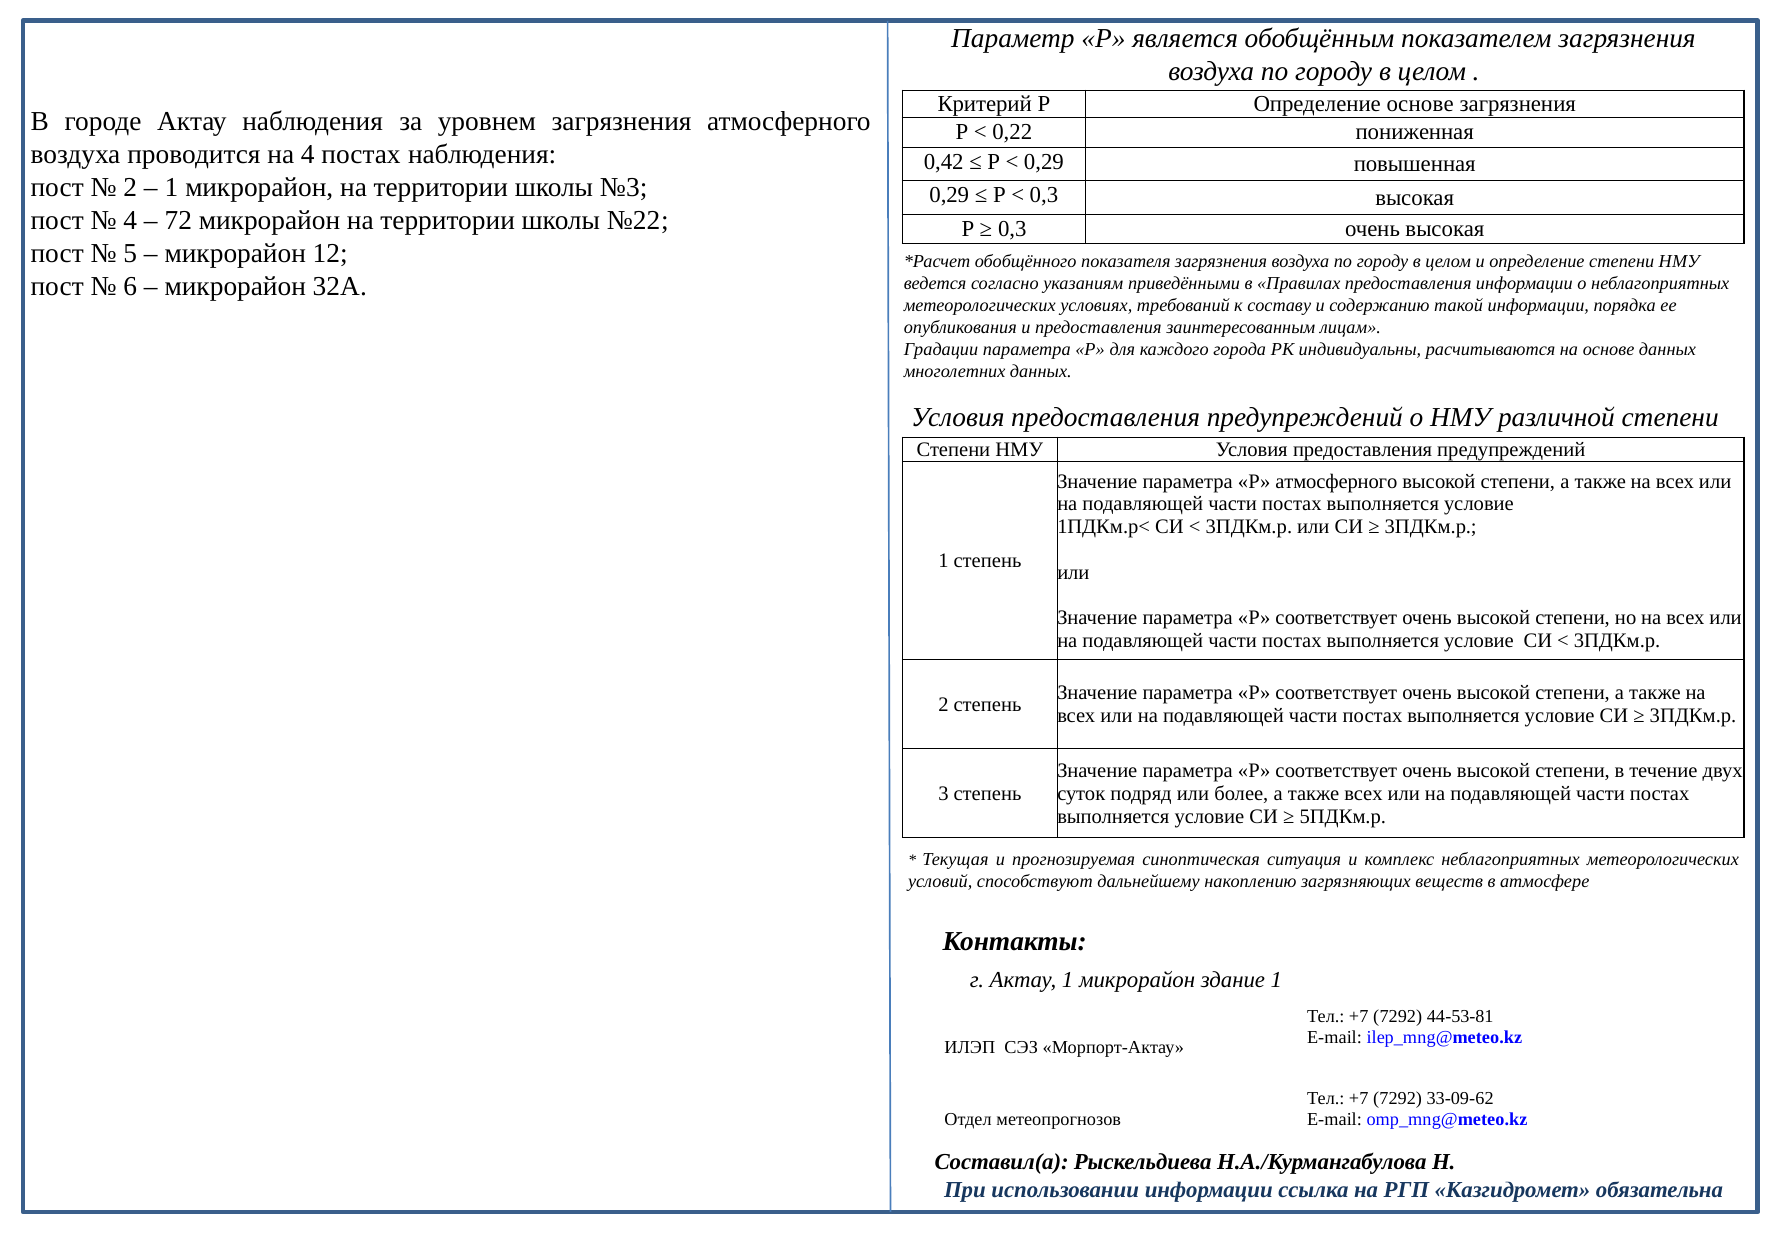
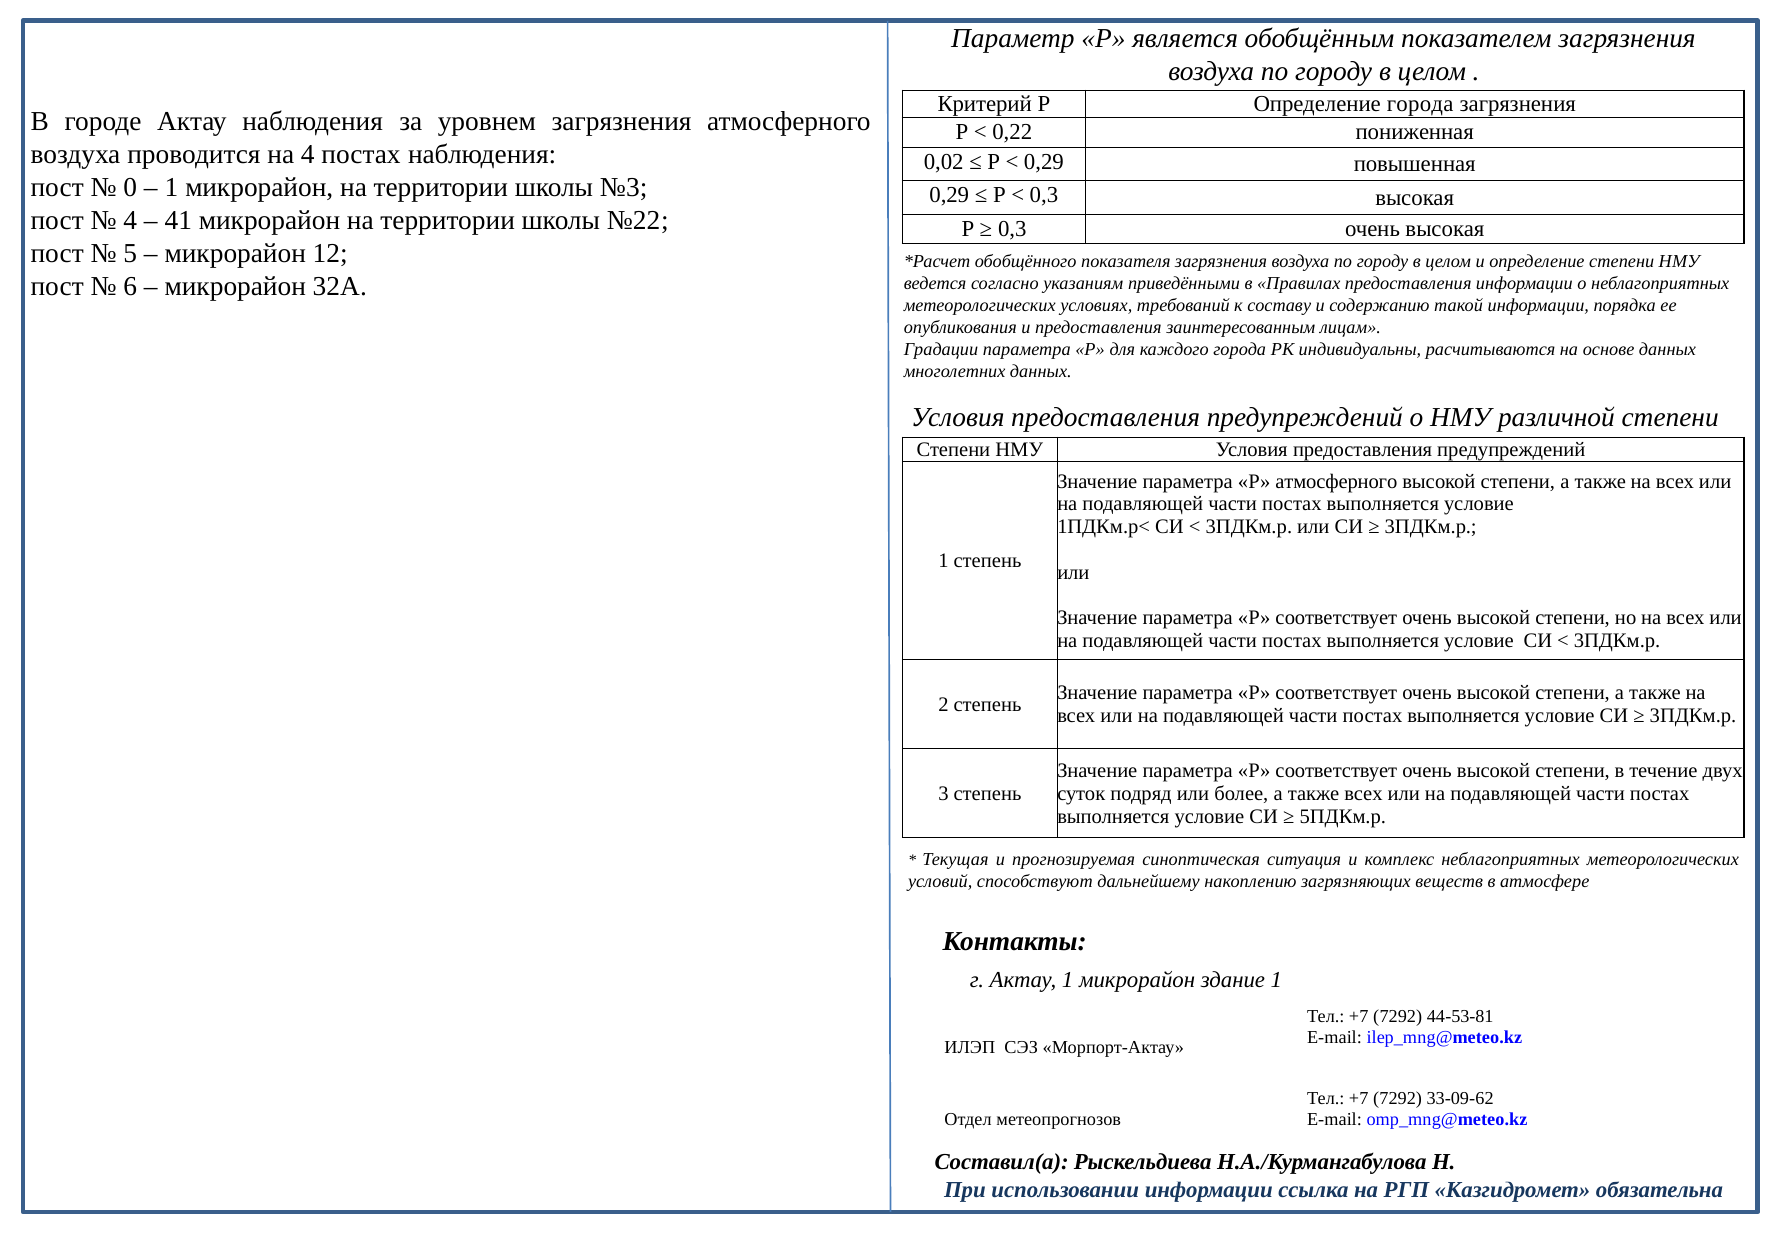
Определение основе: основе -> города
0,42: 0,42 -> 0,02
2 at (130, 187): 2 -> 0
72: 72 -> 41
